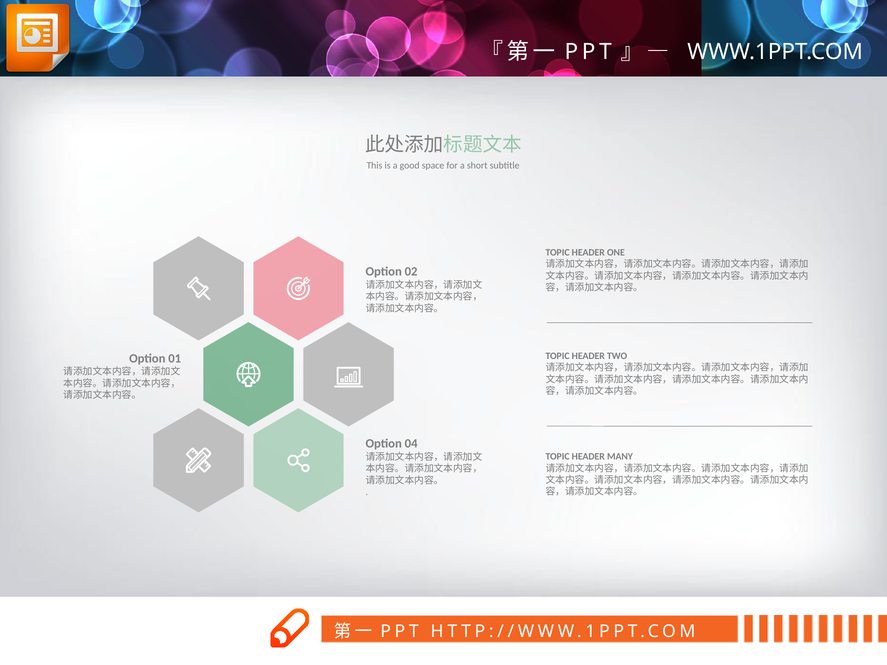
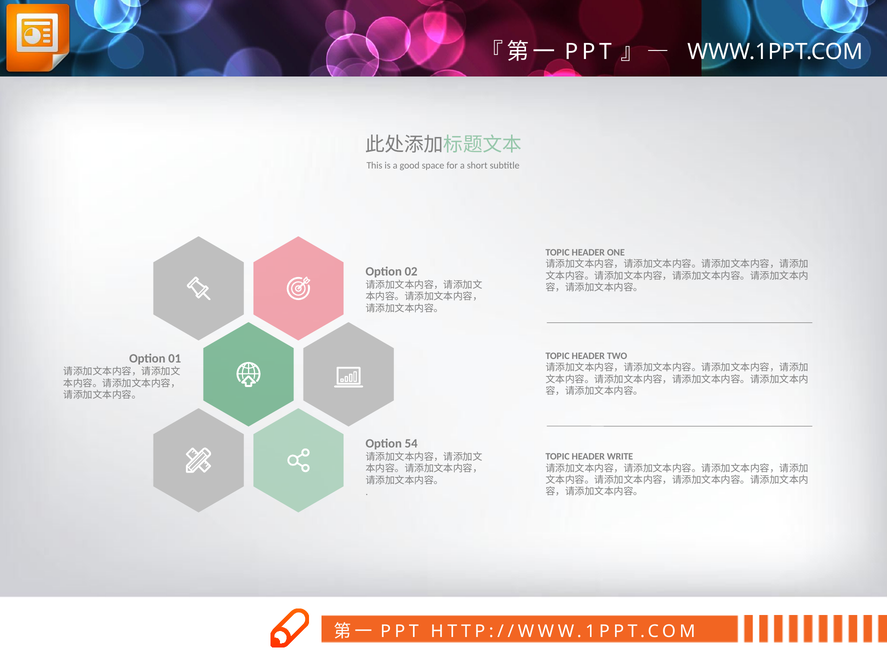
04: 04 -> 54
MANY: MANY -> WRITE
